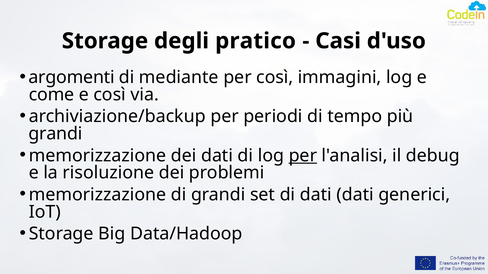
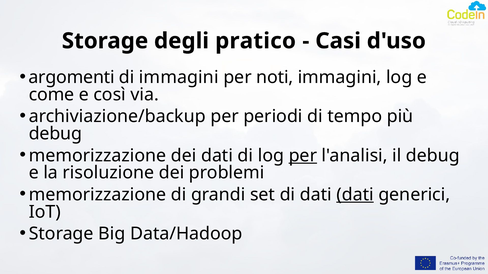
di mediante: mediante -> immagini
per così: così -> noti
grandi at (55, 134): grandi -> debug
dati at (355, 195) underline: none -> present
